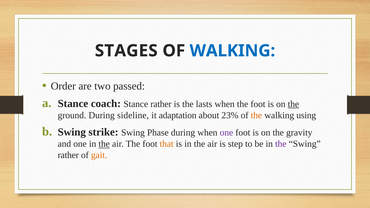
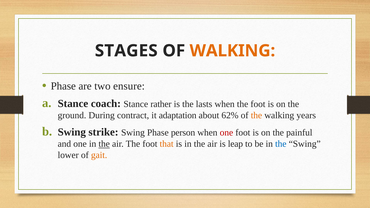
WALKING at (232, 51) colour: blue -> orange
Order at (63, 86): Order -> Phase
passed: passed -> ensure
the at (293, 104) underline: present -> none
sideline: sideline -> contract
23%: 23% -> 62%
using: using -> years
Phase during: during -> person
one at (226, 133) colour: purple -> red
gravity: gravity -> painful
step: step -> leap
the at (281, 144) colour: purple -> blue
rather at (68, 155): rather -> lower
